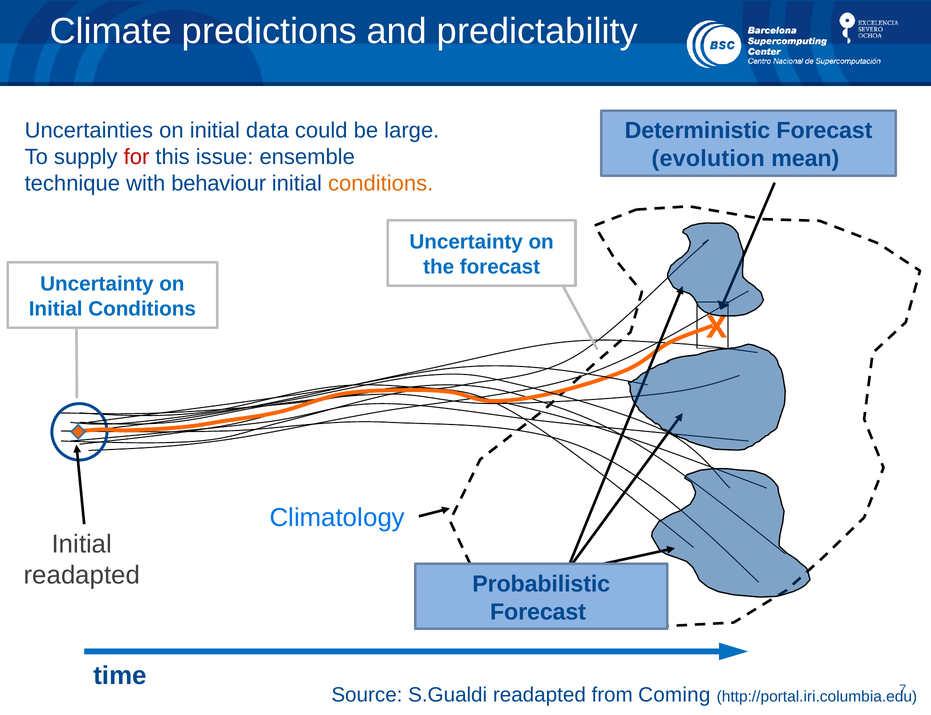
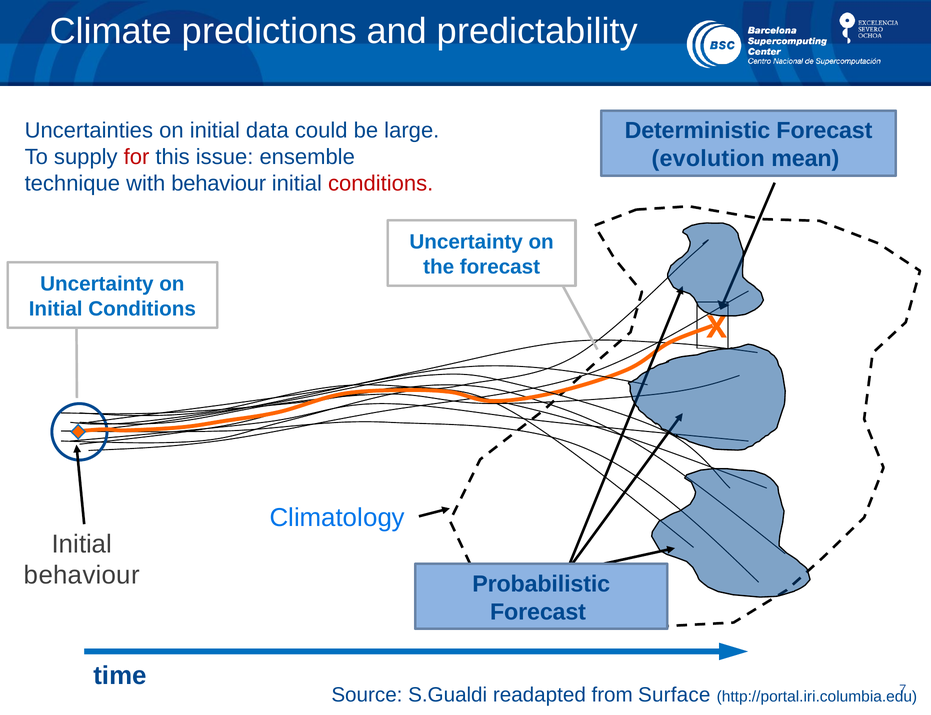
conditions at (381, 183) colour: orange -> red
readapted at (82, 575): readapted -> behaviour
Coming: Coming -> Surface
